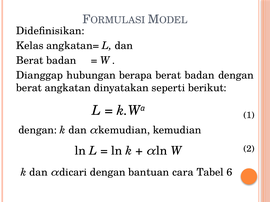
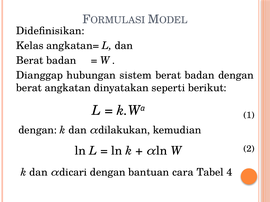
berapa: berapa -> sistem
α kemudian: kemudian -> dilakukan
6: 6 -> 4
